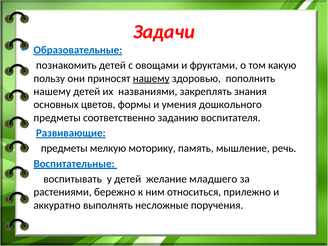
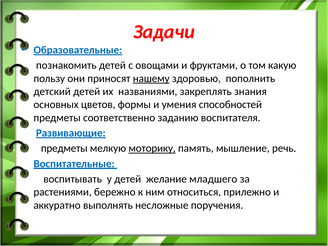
нашему at (52, 92): нашему -> детский
дошкольного: дошкольного -> способностей
моторику underline: none -> present
